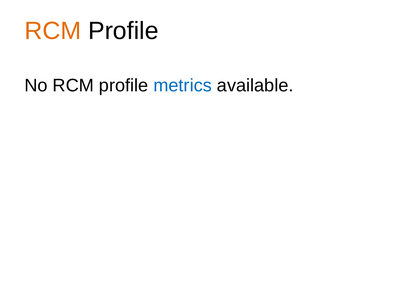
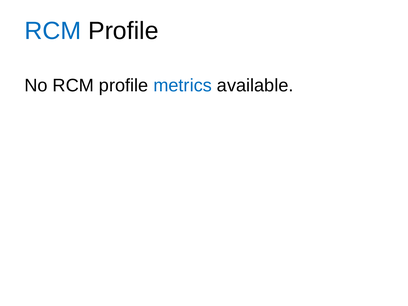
RCM at (53, 31) colour: orange -> blue
